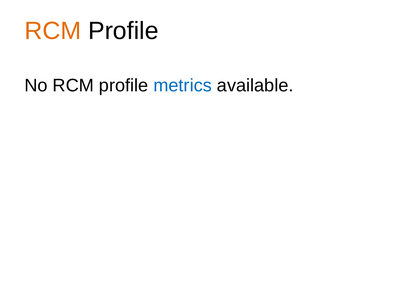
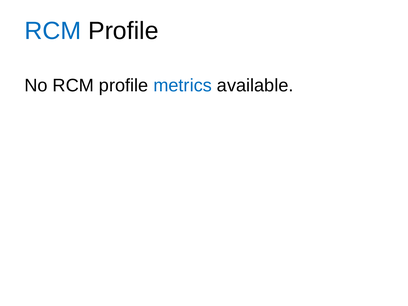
RCM at (53, 31) colour: orange -> blue
